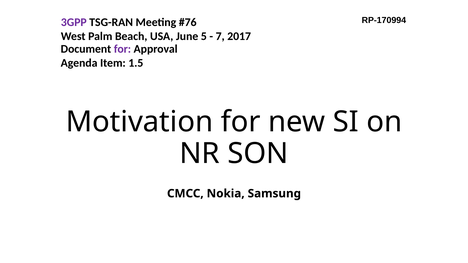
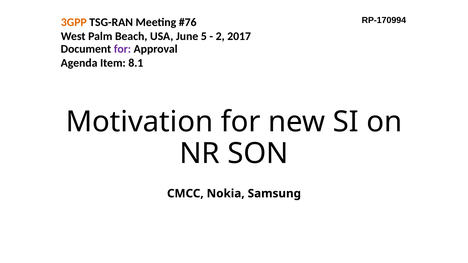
3GPP colour: purple -> orange
7: 7 -> 2
1.5: 1.5 -> 8.1
